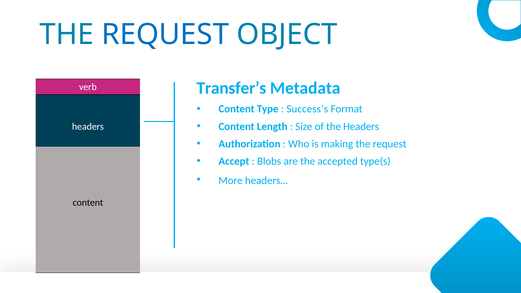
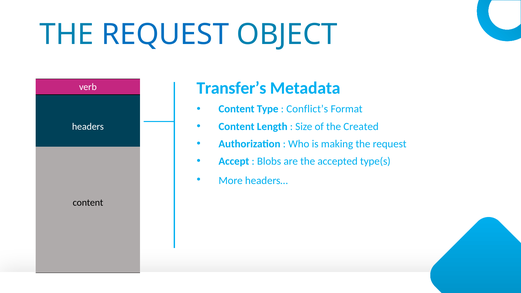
Success’s: Success’s -> Conflict’s
the Headers: Headers -> Created
